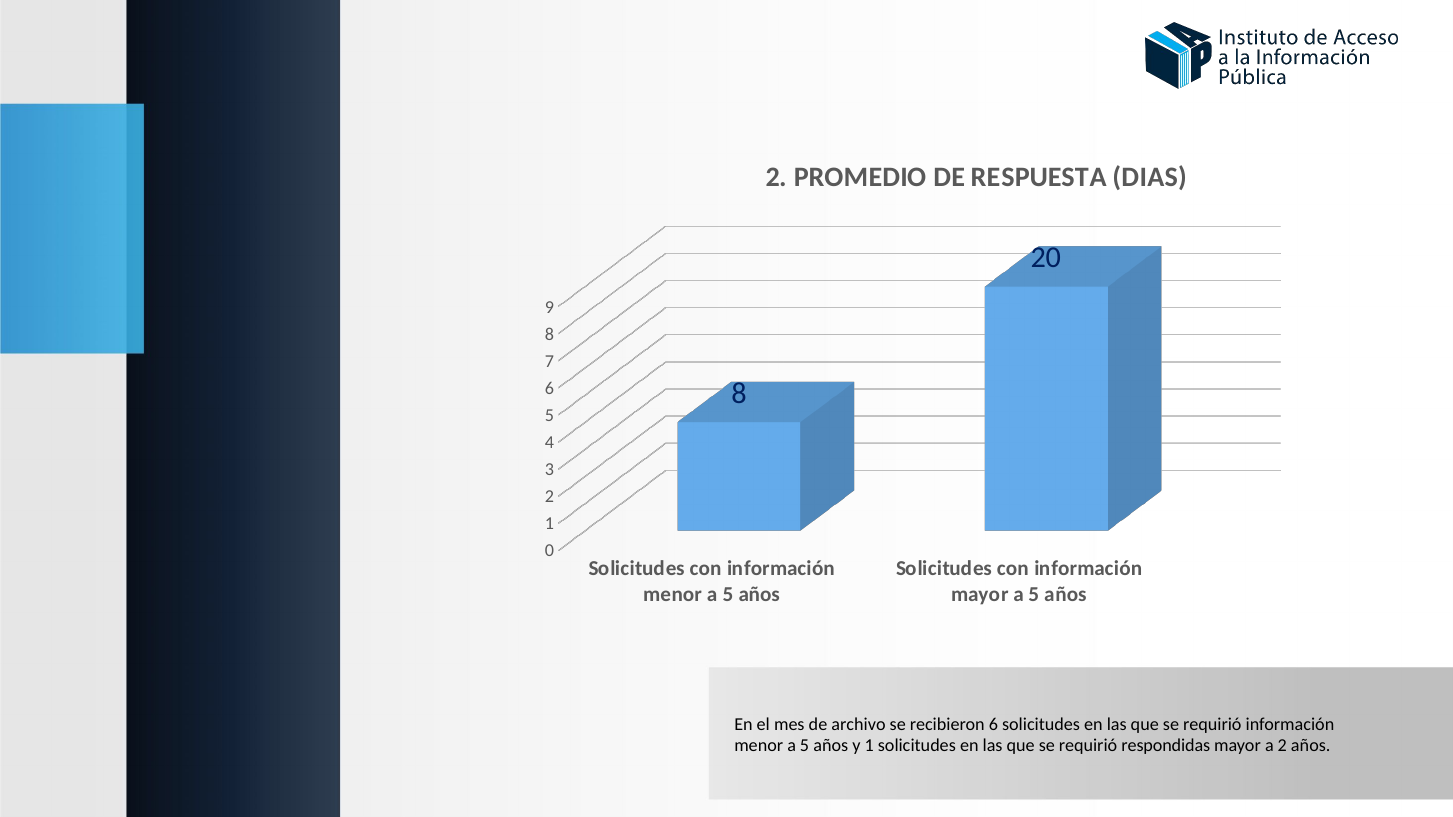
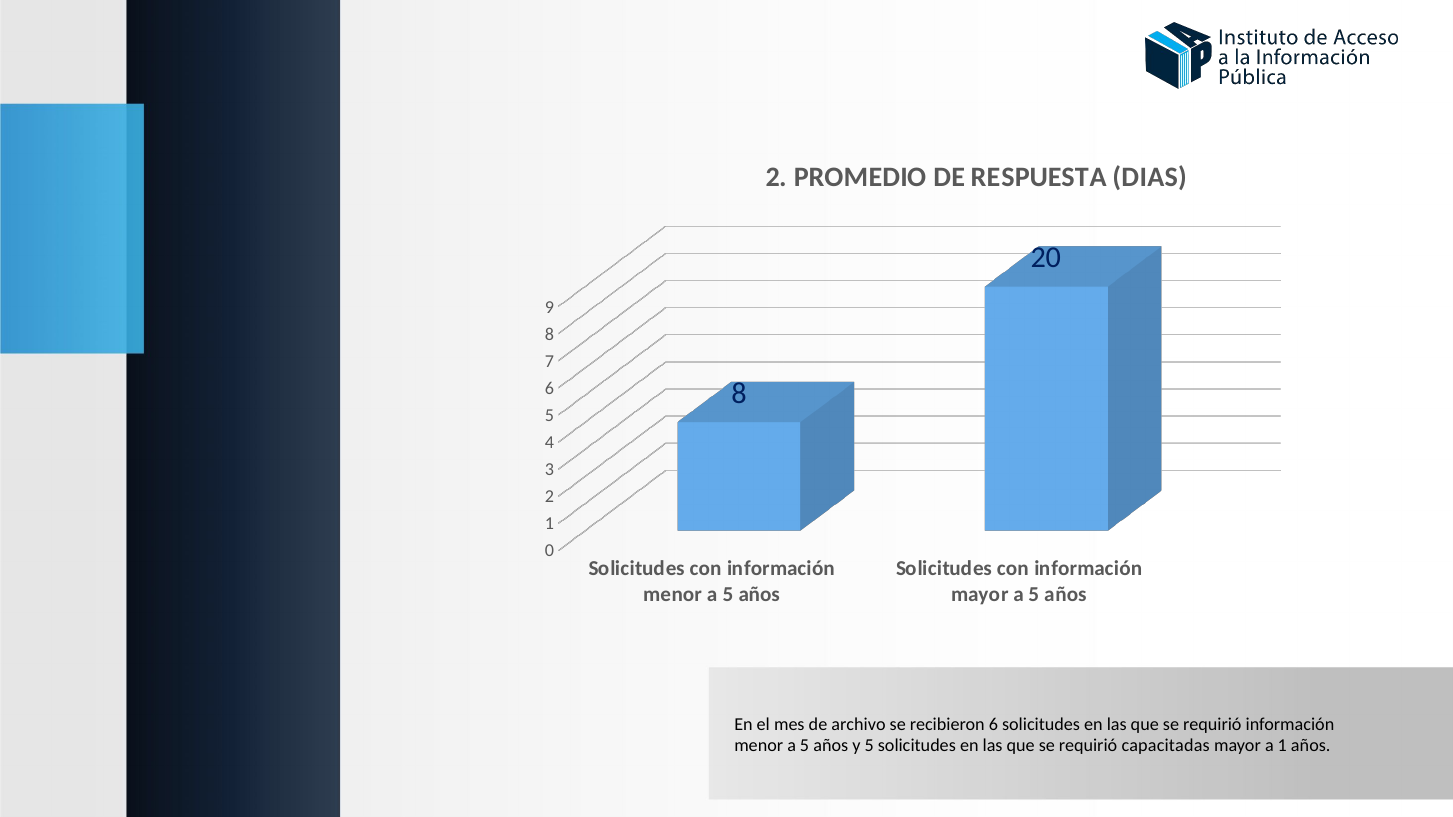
y 1: 1 -> 5
respondidas: respondidas -> capacitadas
a 2: 2 -> 1
